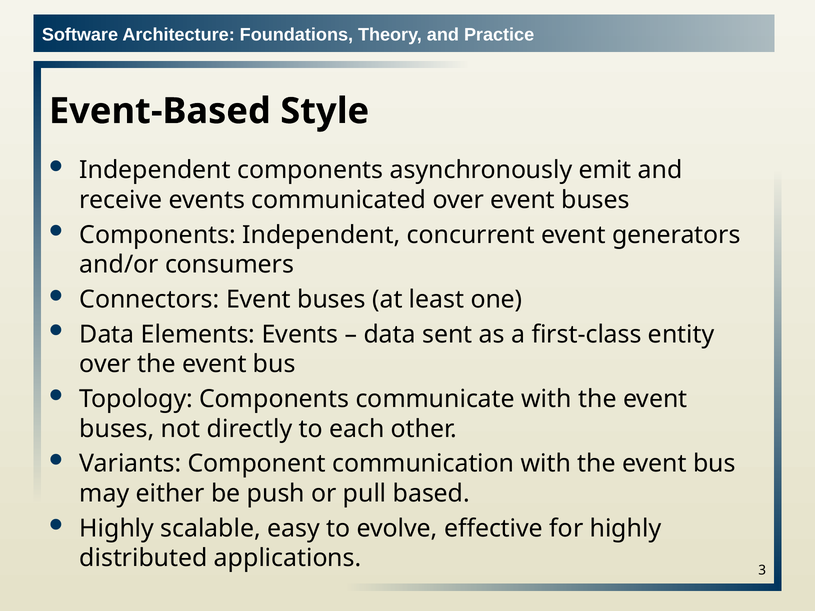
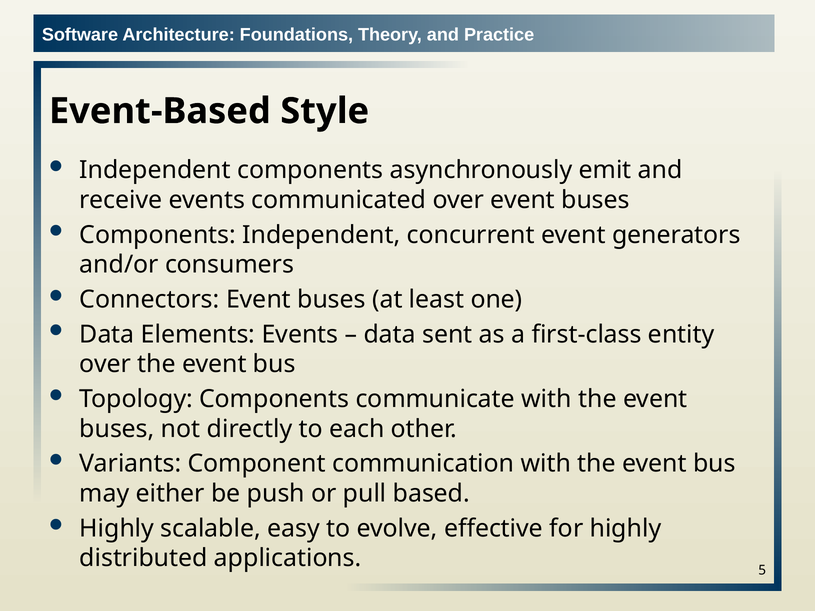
3: 3 -> 5
